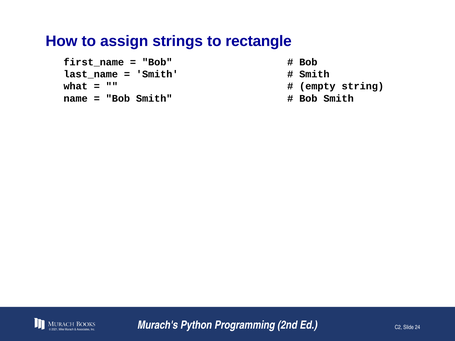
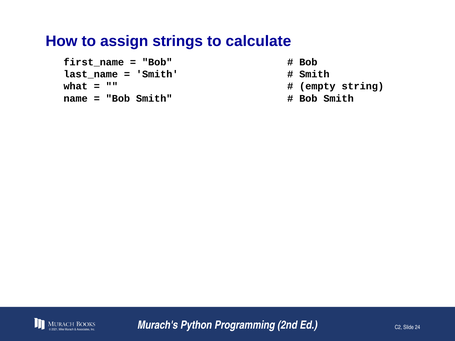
rectangle: rectangle -> calculate
